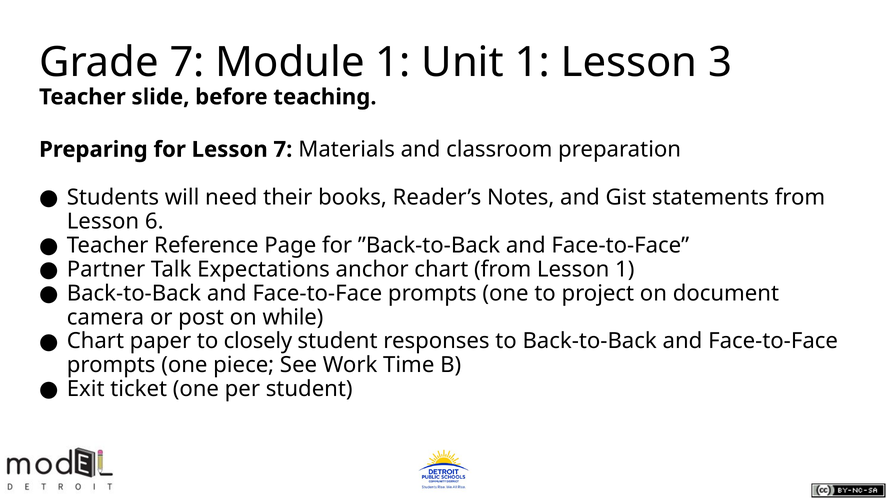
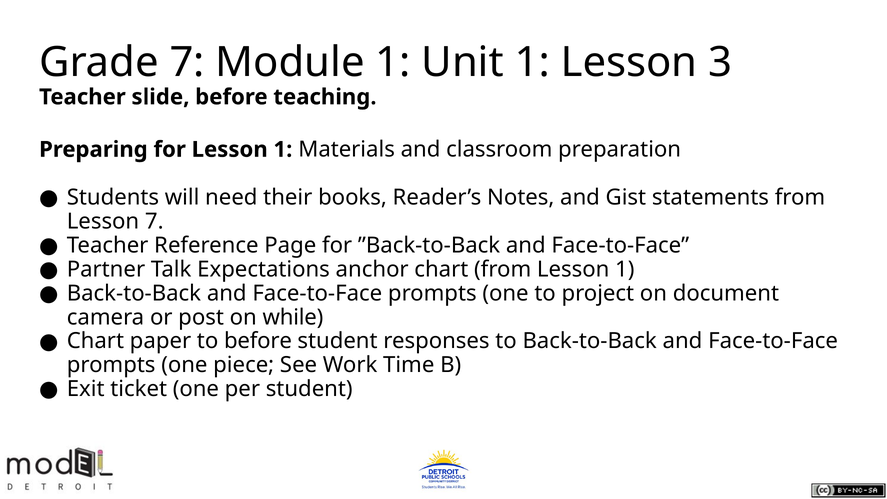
for Lesson 7: 7 -> 1
Lesson 6: 6 -> 7
to closely: closely -> before
